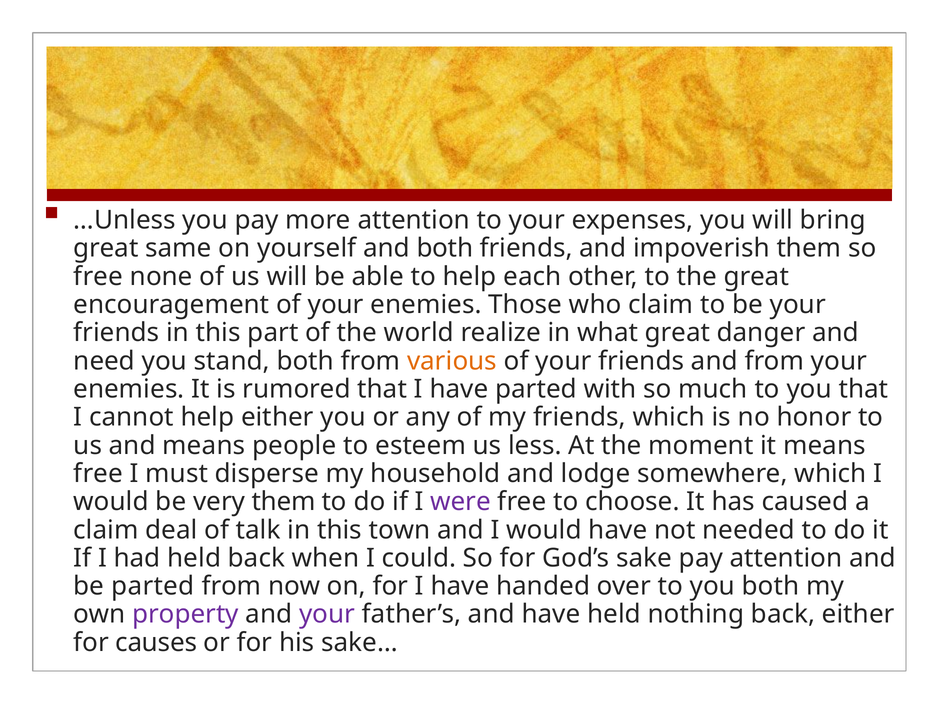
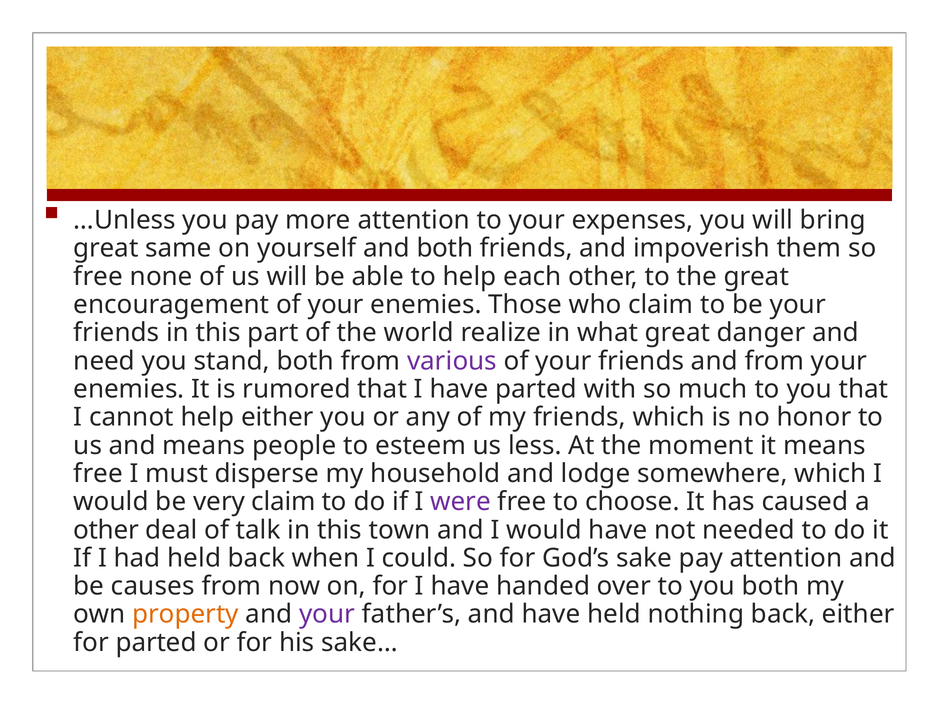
various colour: orange -> purple
very them: them -> claim
claim at (106, 530): claim -> other
be parted: parted -> causes
property colour: purple -> orange
for causes: causes -> parted
